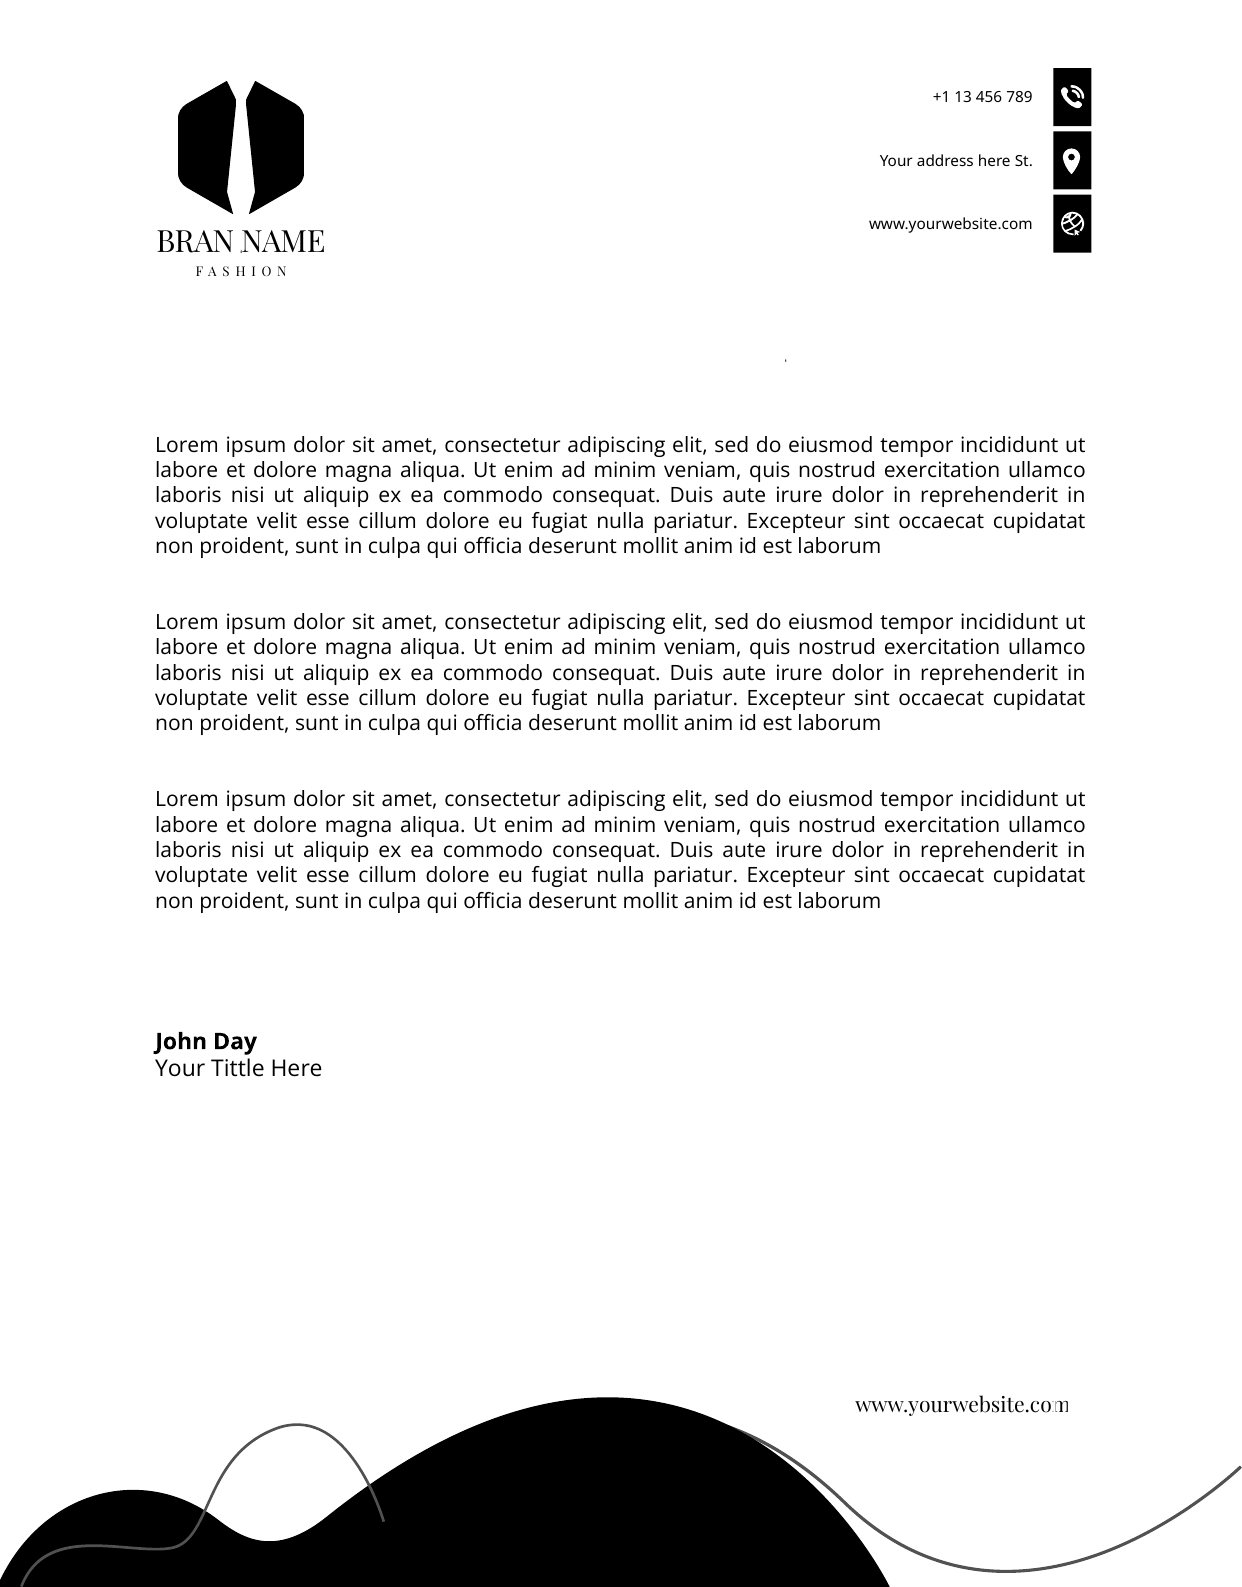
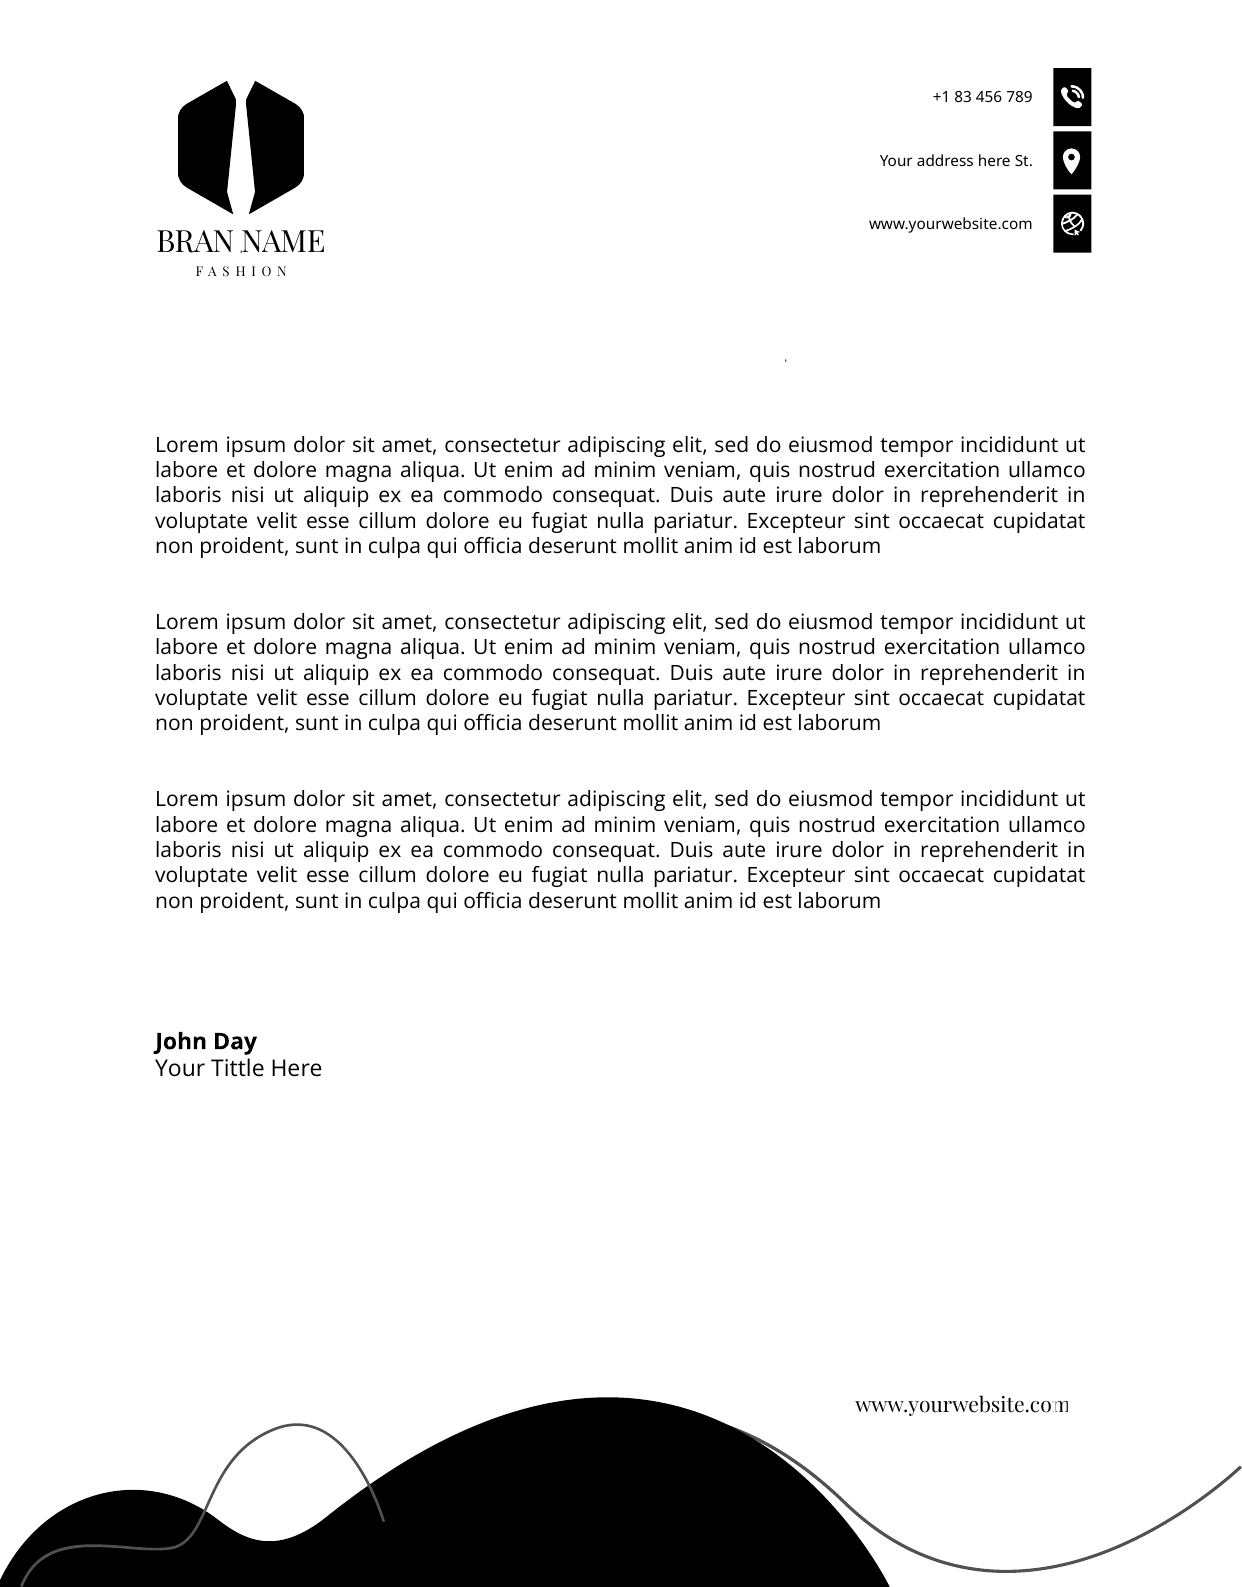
13: 13 -> 83
